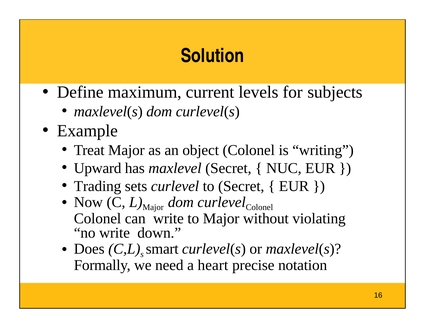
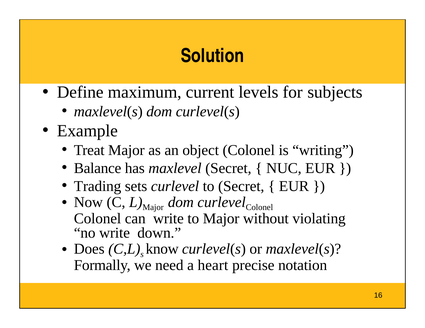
Upward: Upward -> Balance
smart: smart -> know
